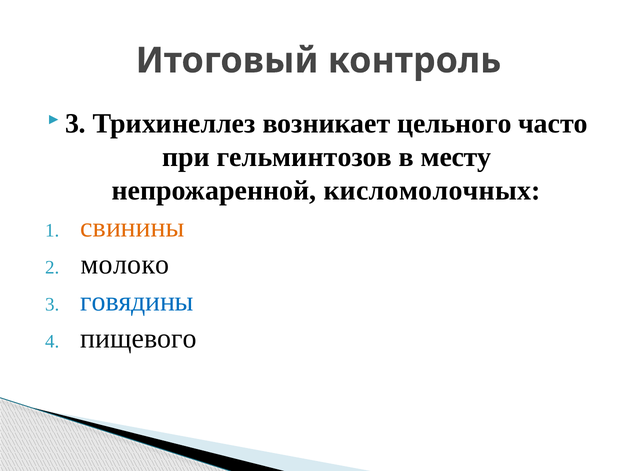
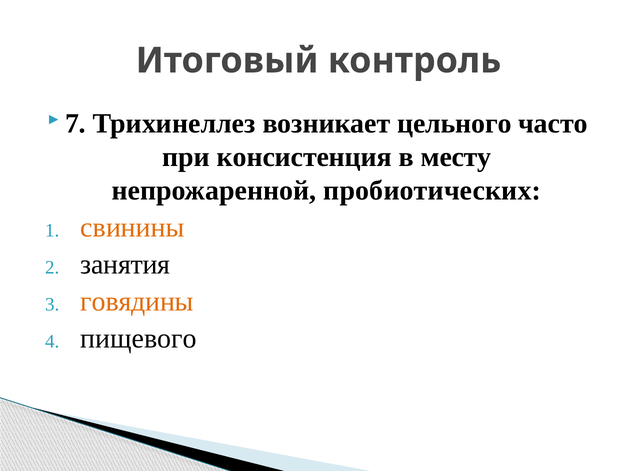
3 at (75, 124): 3 -> 7
гельминтозов: гельминтозов -> консистенция
кисломолочных: кисломолочных -> пробиотических
молоко: молоко -> занятия
говядины colour: blue -> orange
